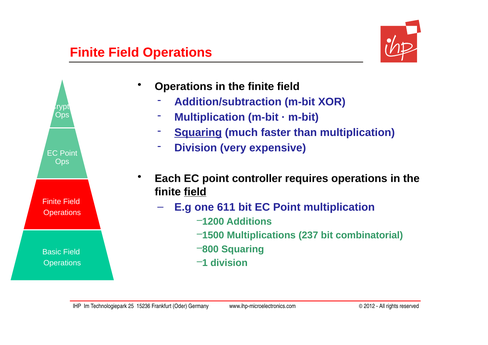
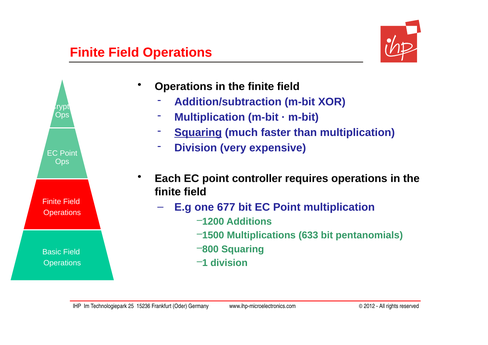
field at (195, 192) underline: present -> none
611: 611 -> 677
237: 237 -> 633
combinatorial: combinatorial -> pentanomials
